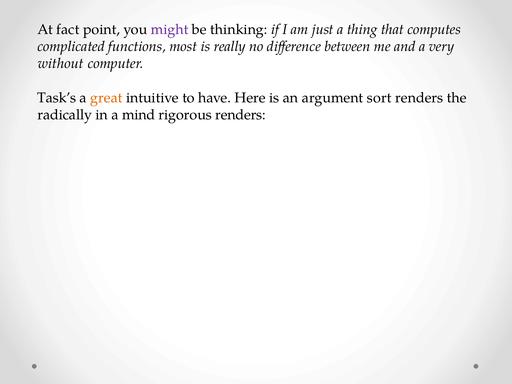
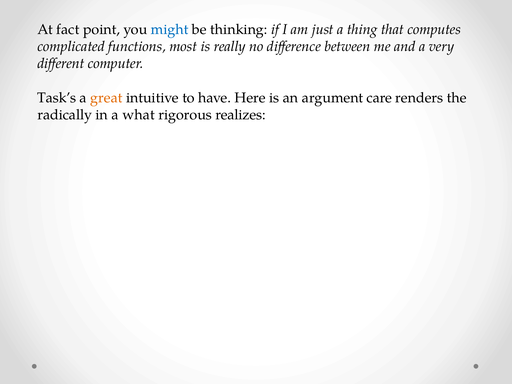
might colour: purple -> blue
without: without -> different
sort: sort -> care
mind: mind -> what
rigorous renders: renders -> realizes
